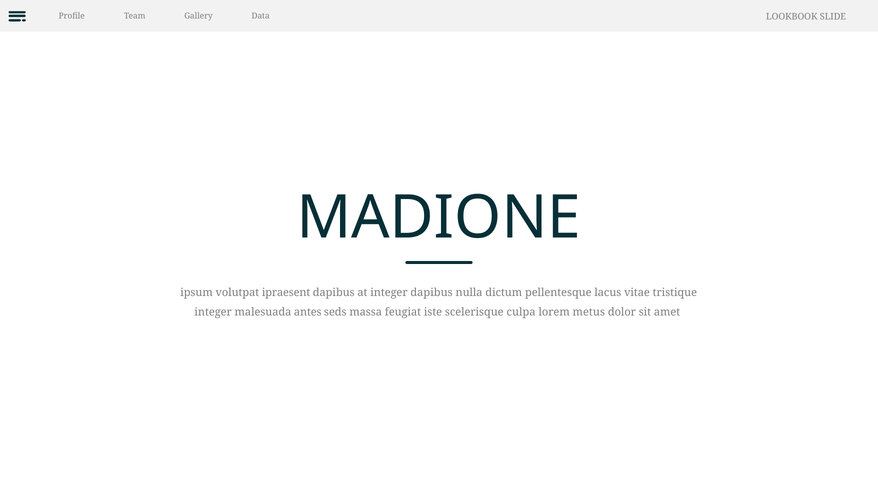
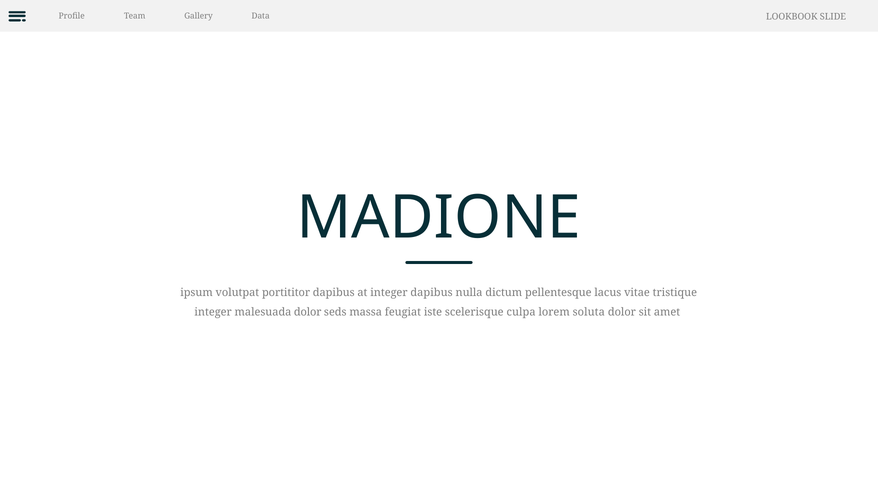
ipraesent: ipraesent -> portititor
malesuada antes: antes -> dolor
metus: metus -> soluta
